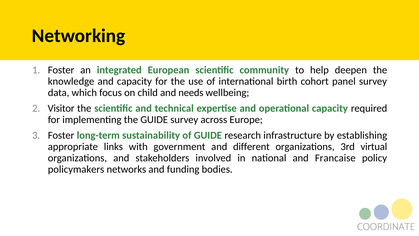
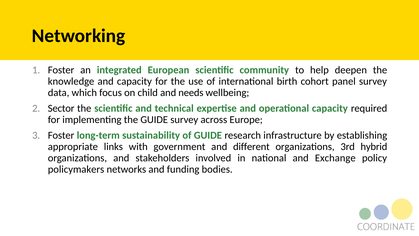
Visitor: Visitor -> Sector
virtual: virtual -> hybrid
Francaise: Francaise -> Exchange
